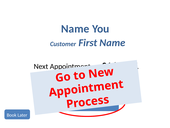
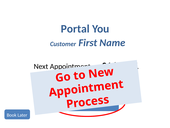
Name at (75, 29): Name -> Portal
